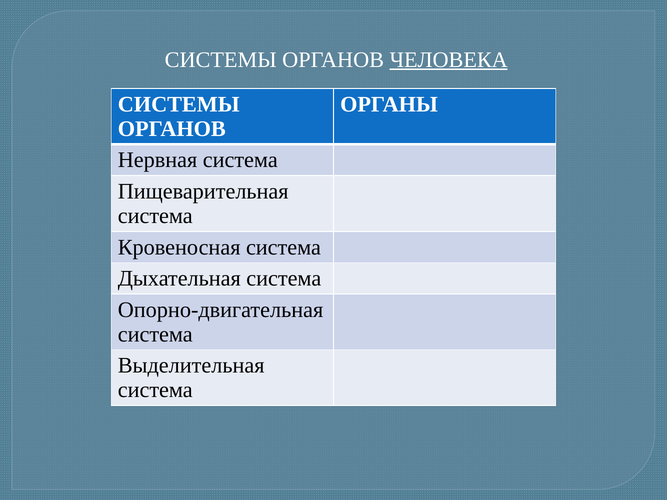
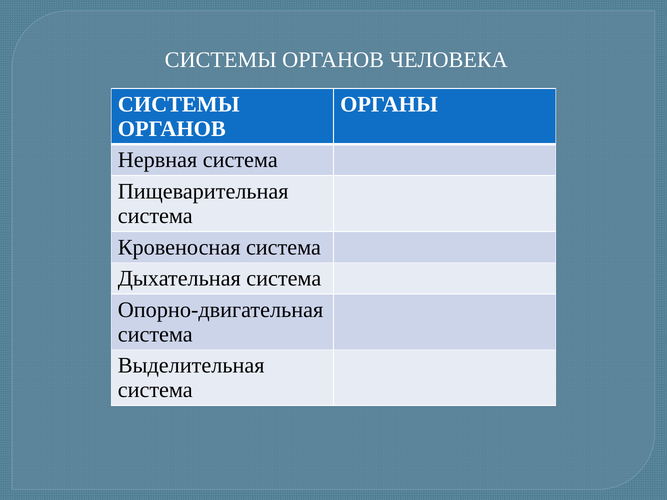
ЧЕЛОВЕКА underline: present -> none
